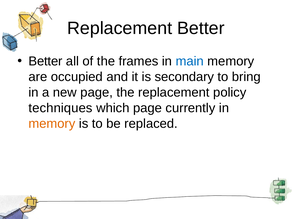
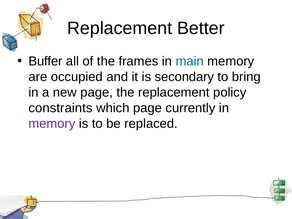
Better at (45, 61): Better -> Buffer
techniques: techniques -> constraints
memory at (52, 124) colour: orange -> purple
